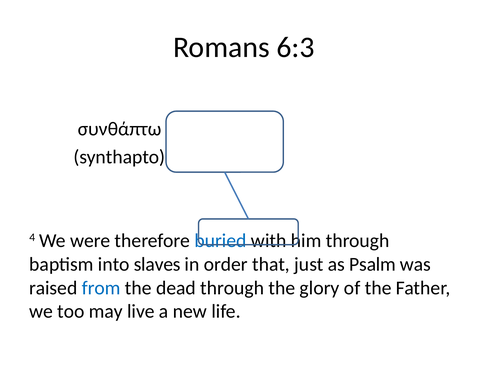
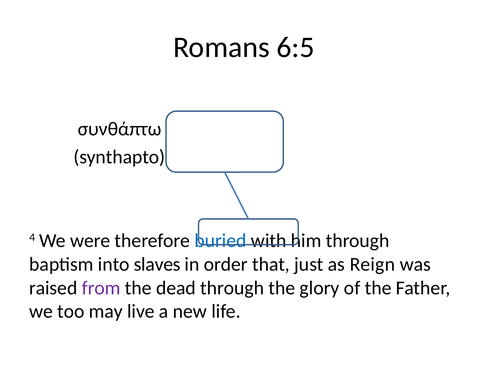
6:3: 6:3 -> 6:5
Psalm: Psalm -> Reign
from colour: blue -> purple
